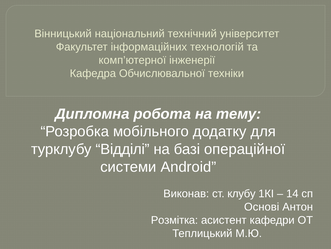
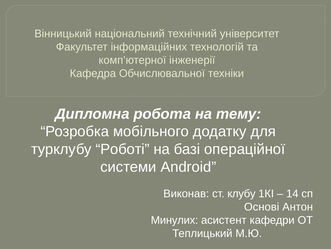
Відділі: Відділі -> Роботі
Розмітка: Розмітка -> Минулих
